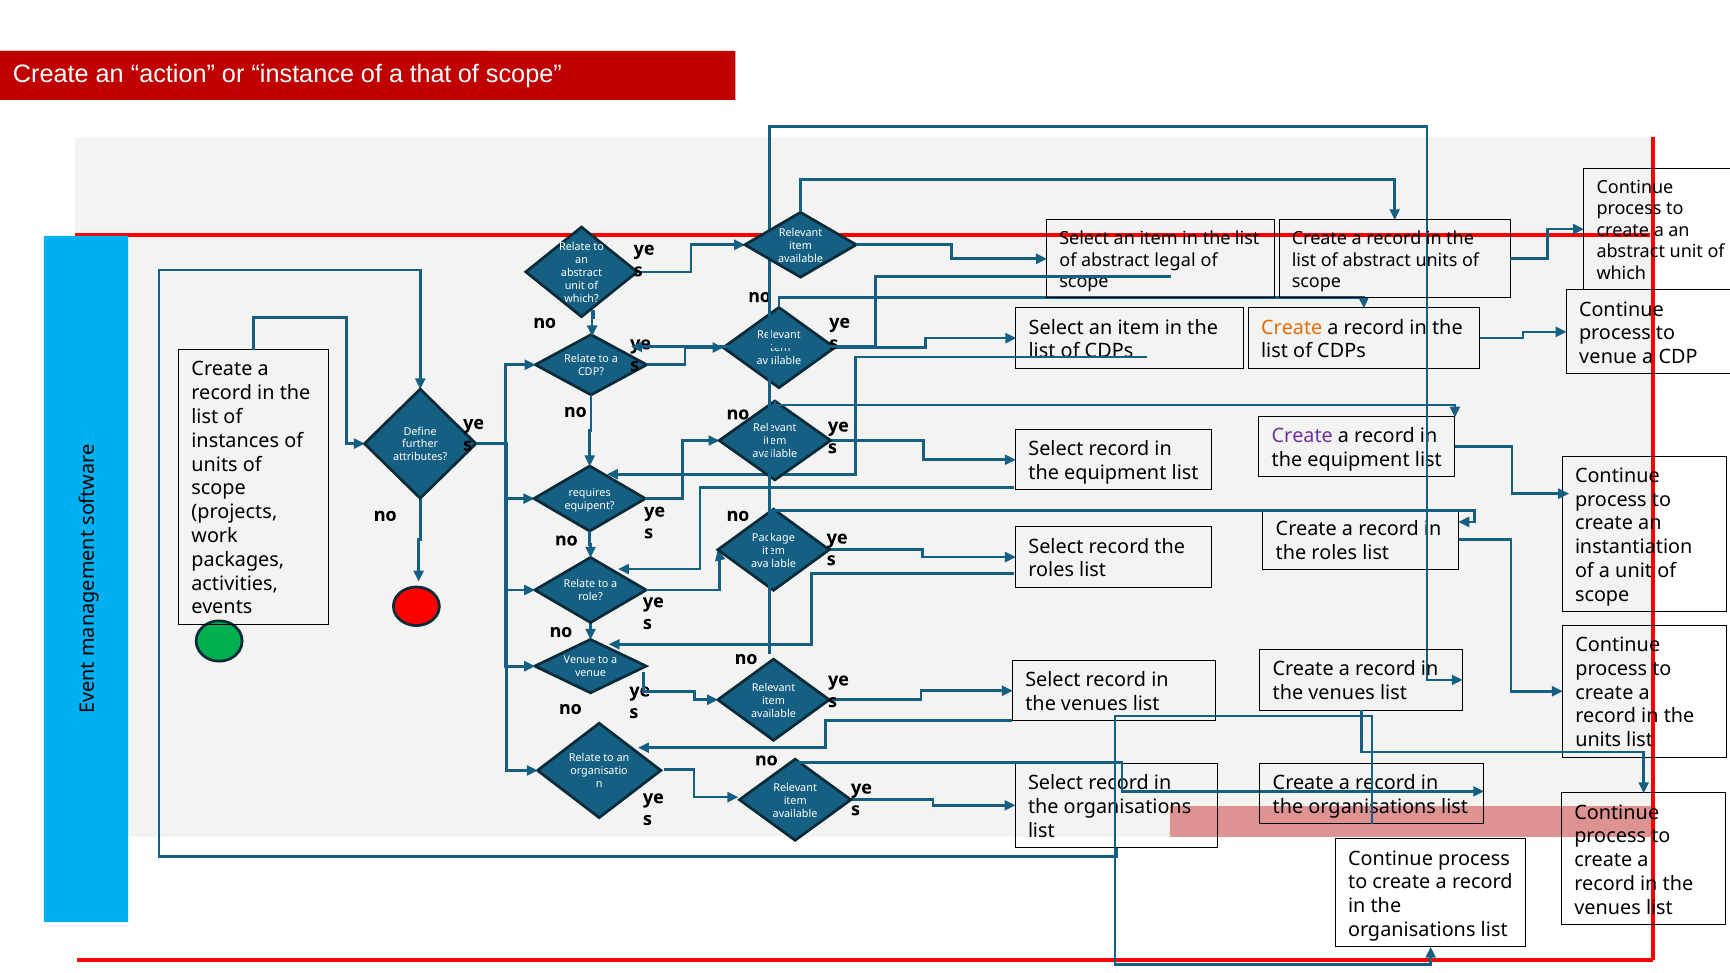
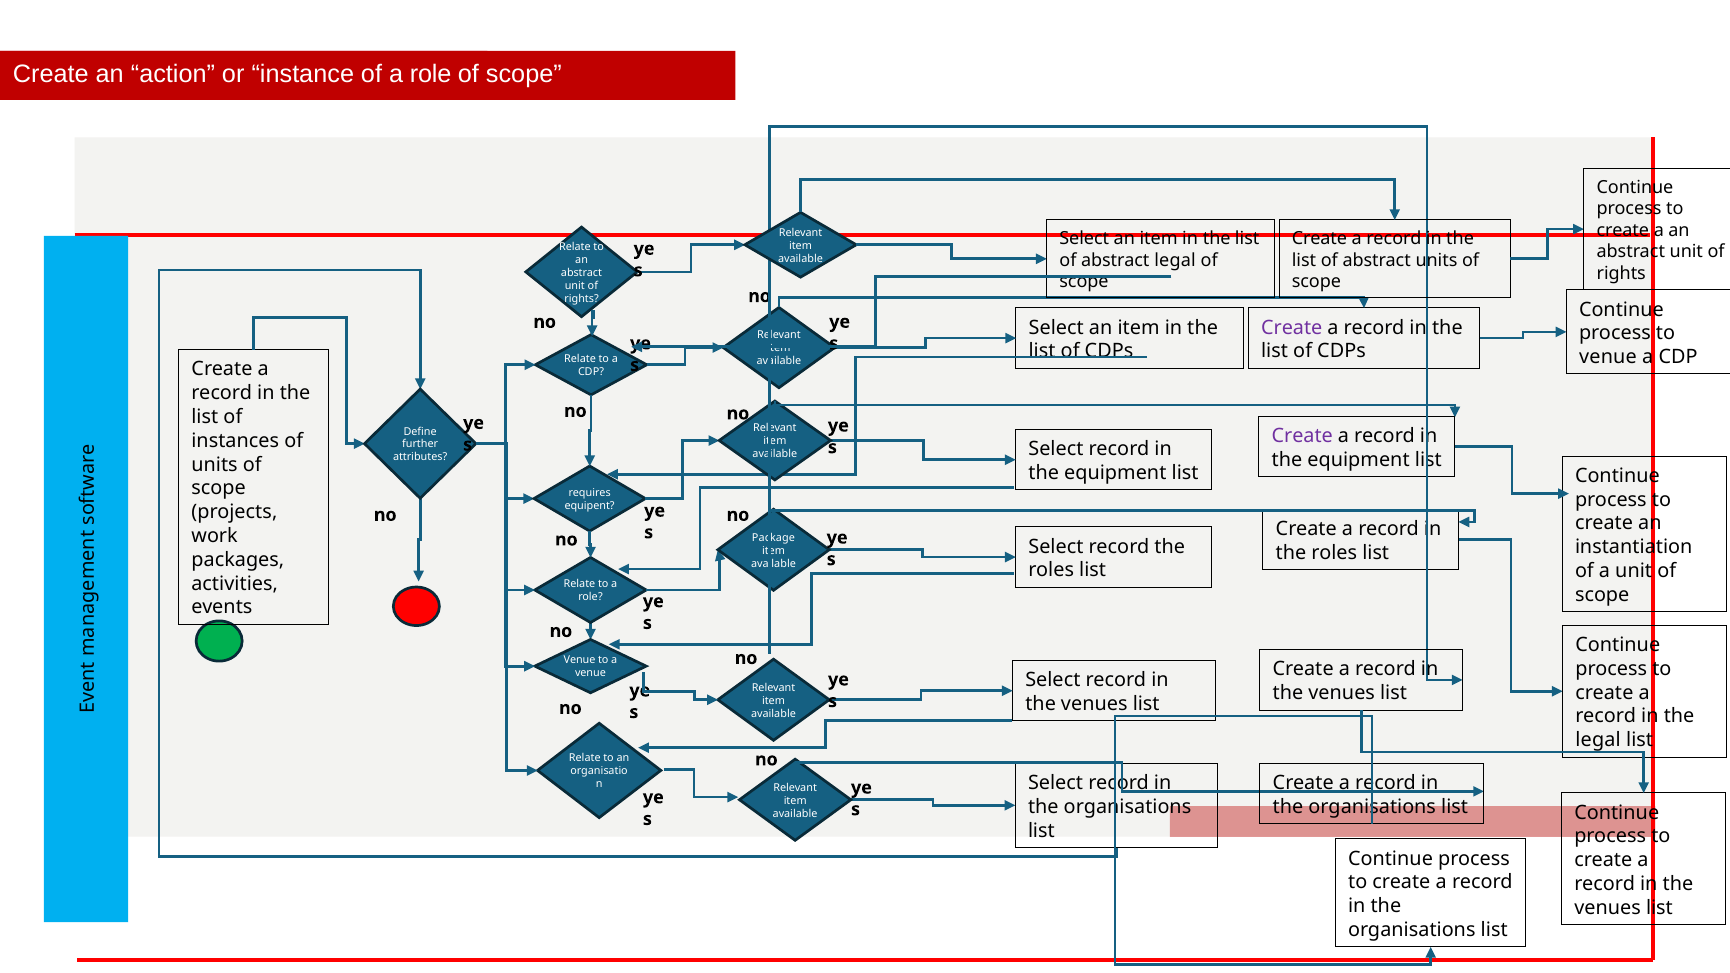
of a that: that -> role
which at (1621, 274): which -> rights
which at (582, 299): which -> rights
Create at (1292, 328) colour: orange -> purple
units at (1598, 740): units -> legal
